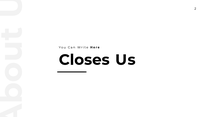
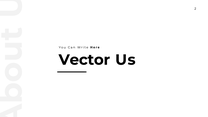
Closes: Closes -> Vector
